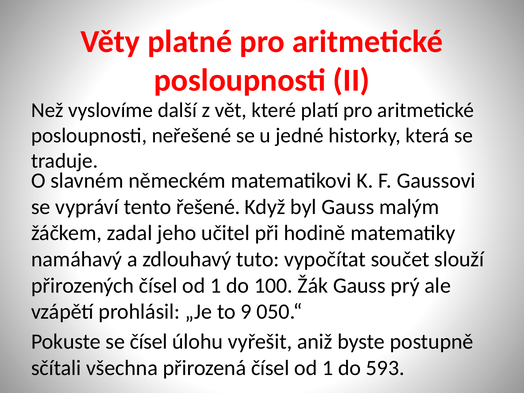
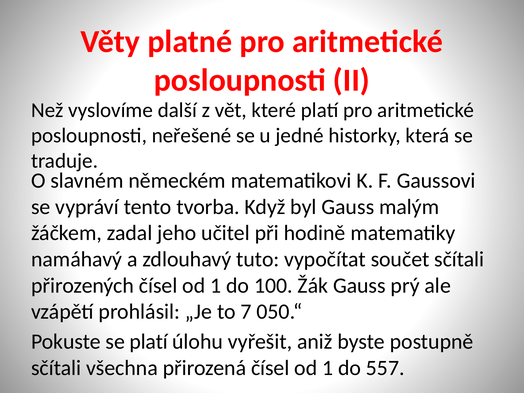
řešené: řešené -> tvorba
součet slouží: slouží -> sčítali
9: 9 -> 7
se čísel: čísel -> platí
593: 593 -> 557
